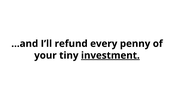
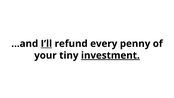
I’ll underline: none -> present
